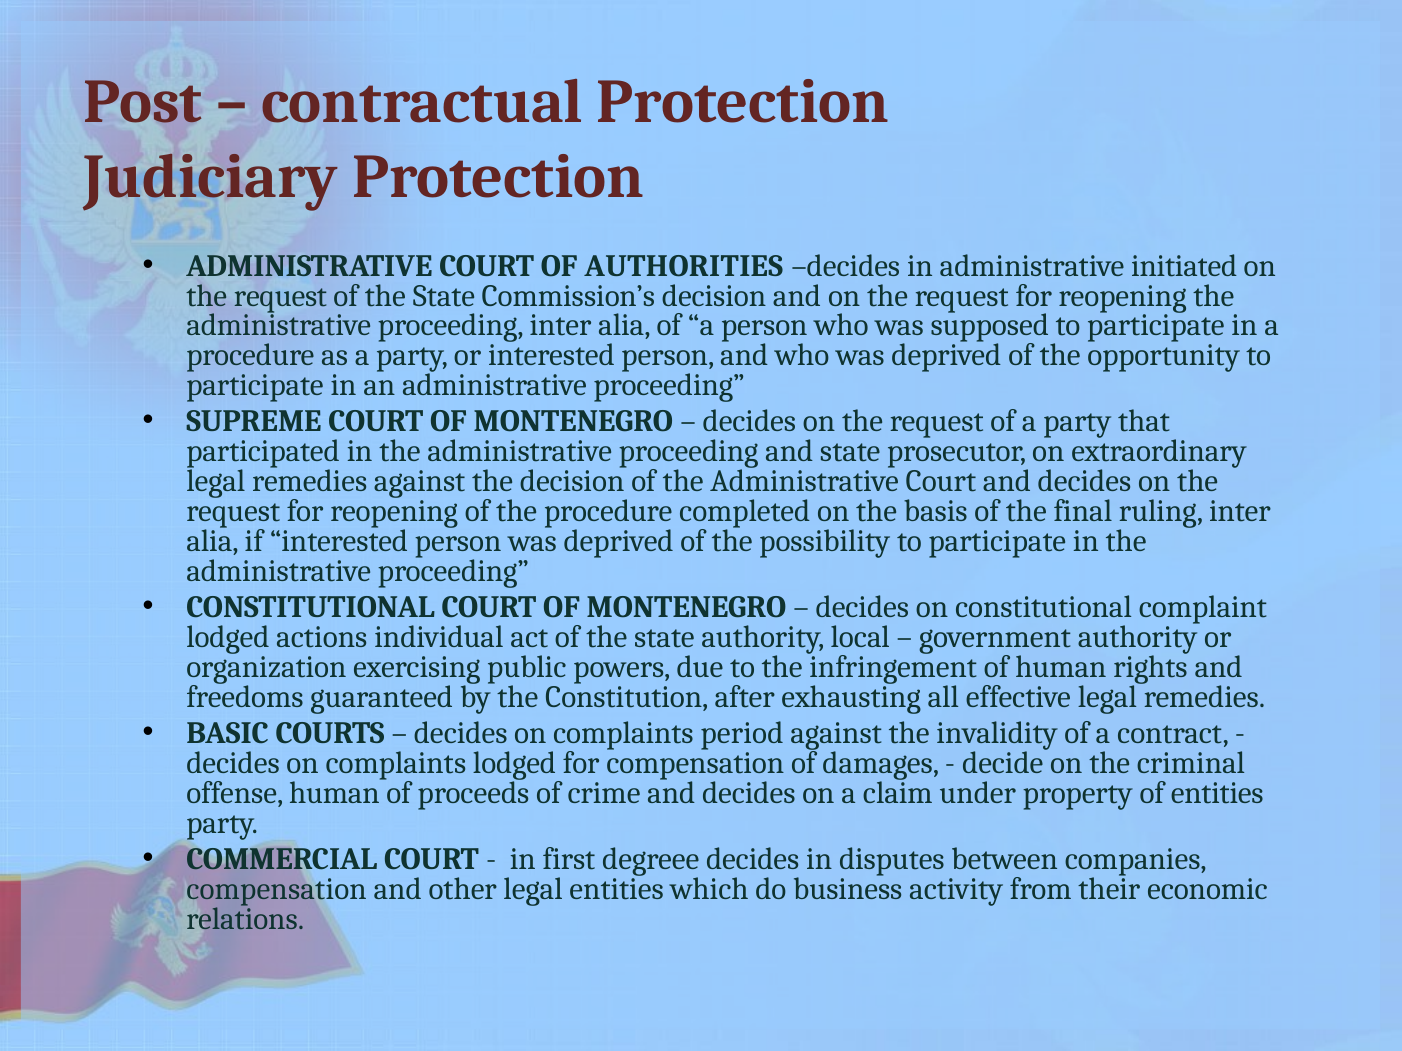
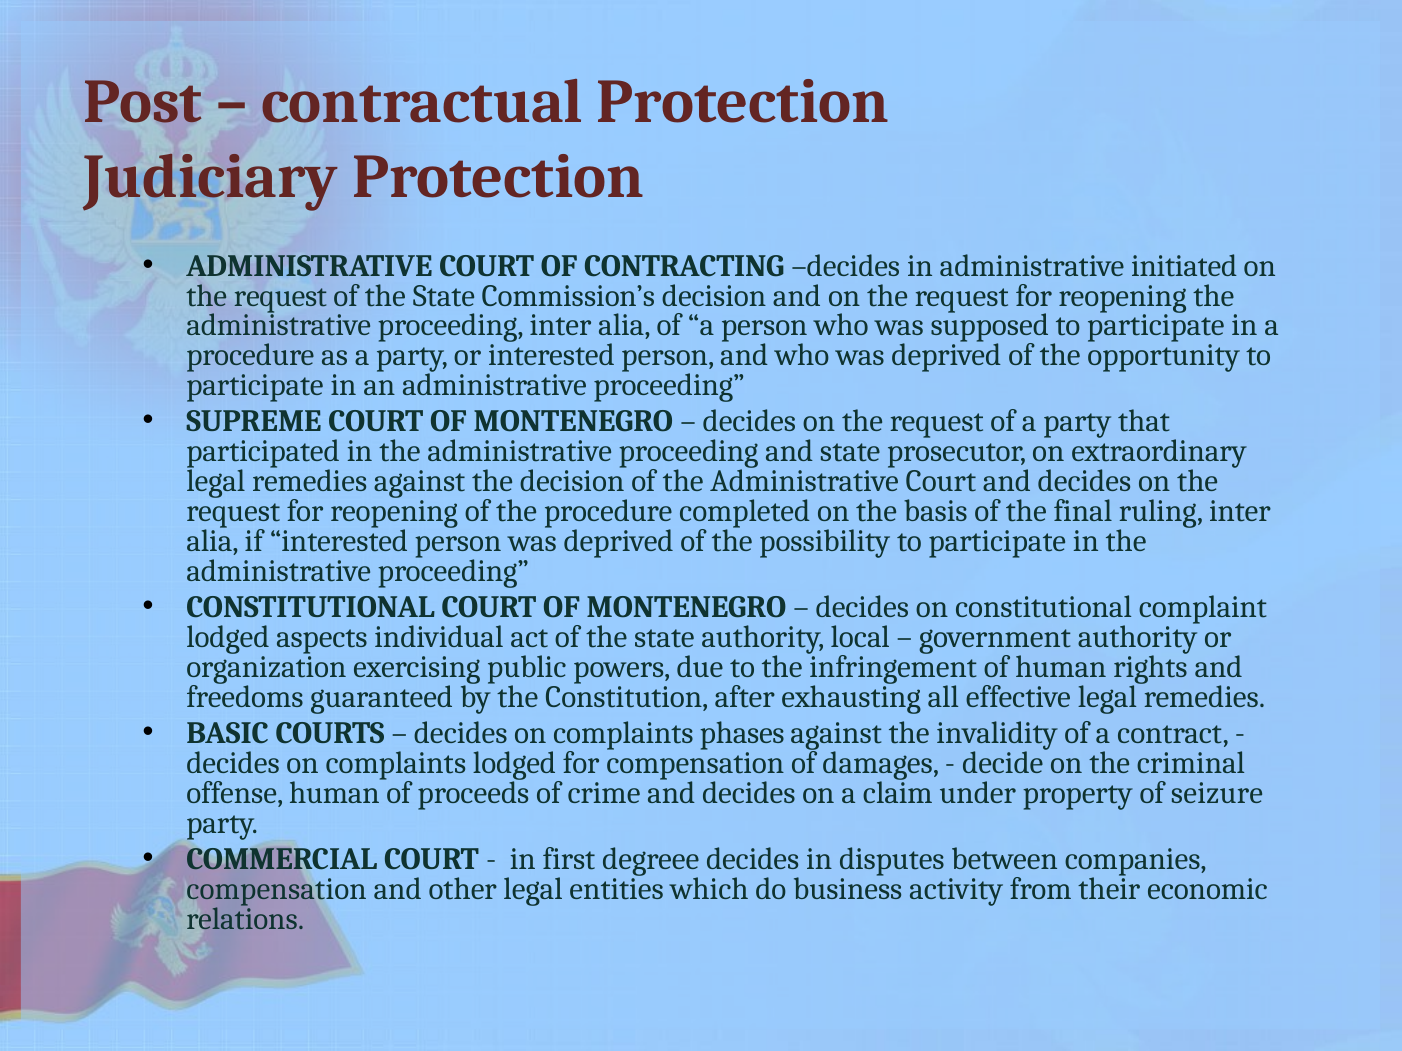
AUTHORITIES: AUTHORITIES -> CONTRACTING
actions: actions -> aspects
period: period -> phases
of entities: entities -> seizure
